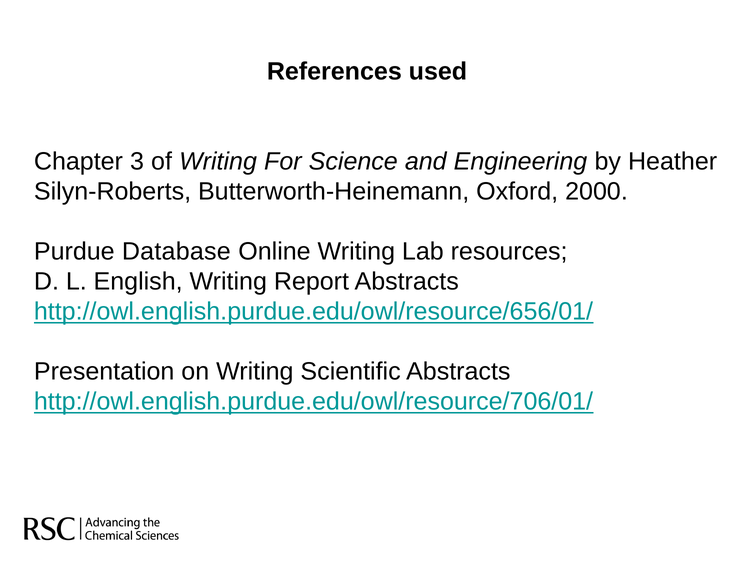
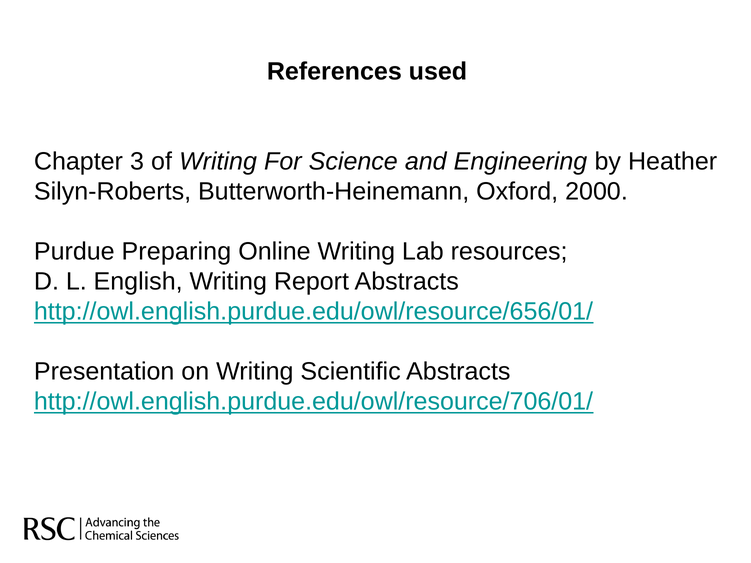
Database: Database -> Preparing
